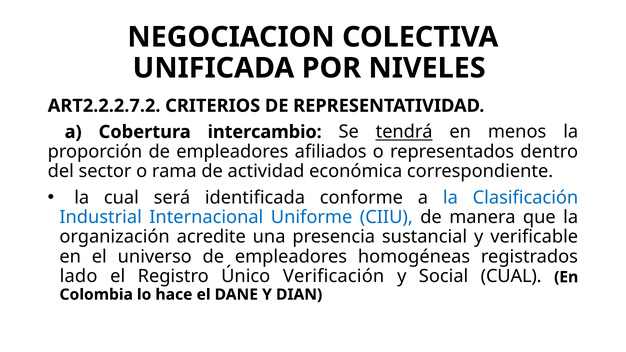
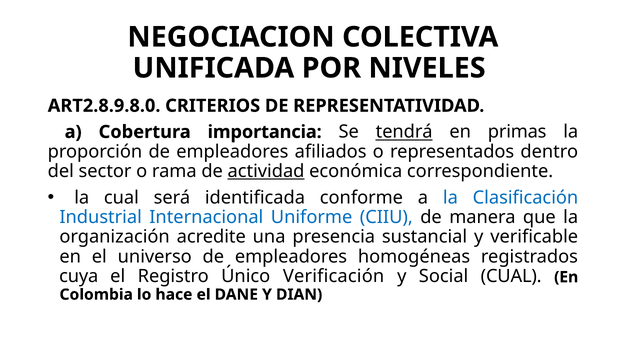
ART2.2.2.7.2: ART2.2.2.7.2 -> ART2.8.9.8.0
intercambio: intercambio -> importancia
menos: menos -> primas
actividad underline: none -> present
lado: lado -> cuya
